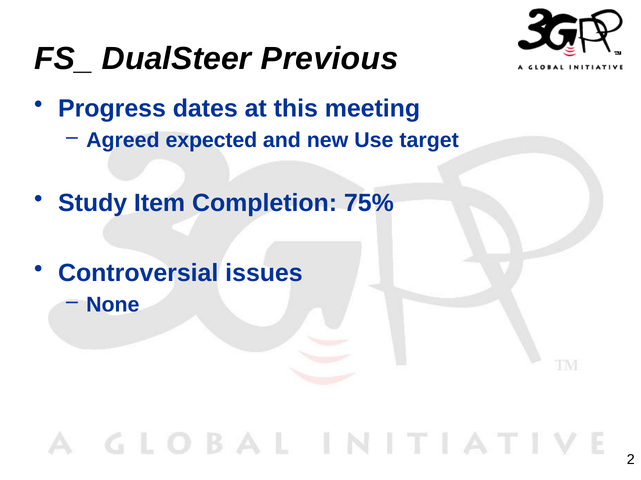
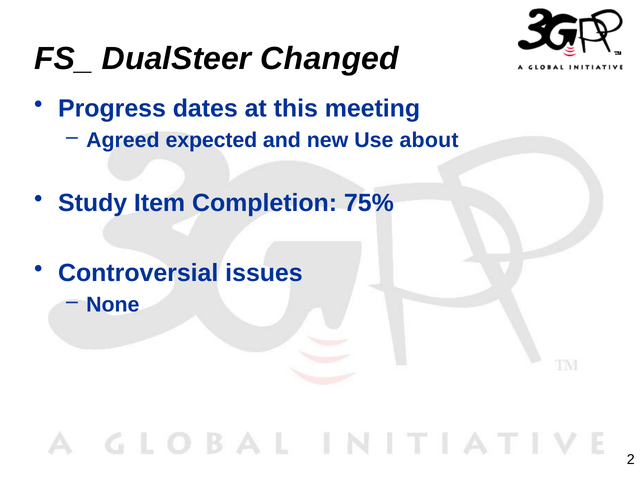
Previous: Previous -> Changed
target: target -> about
